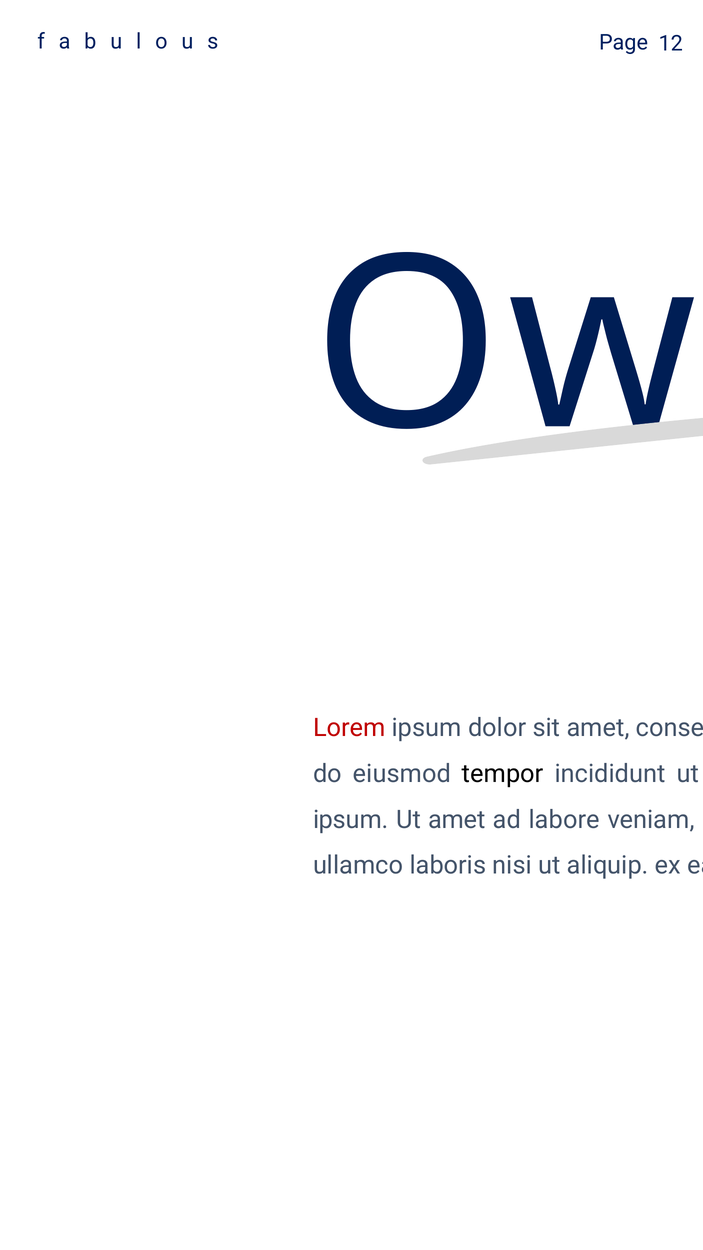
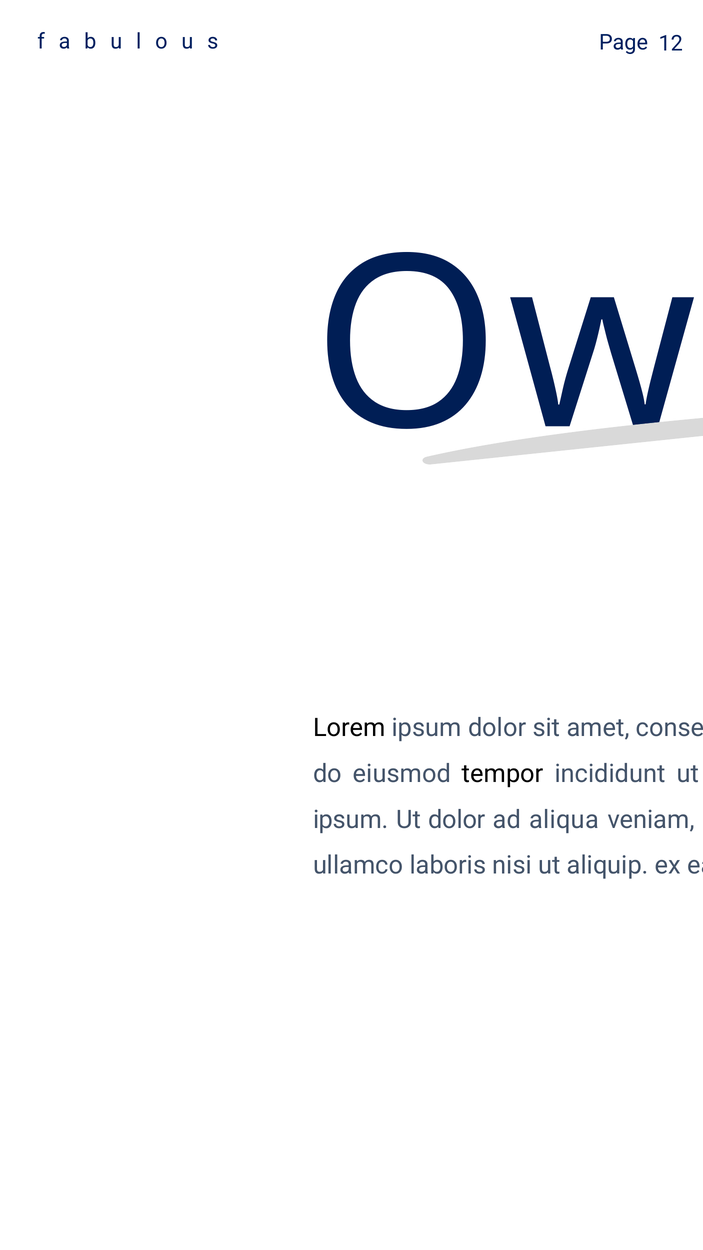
Lorem colour: red -> black
Ut amet: amet -> dolor
ad labore: labore -> aliqua
